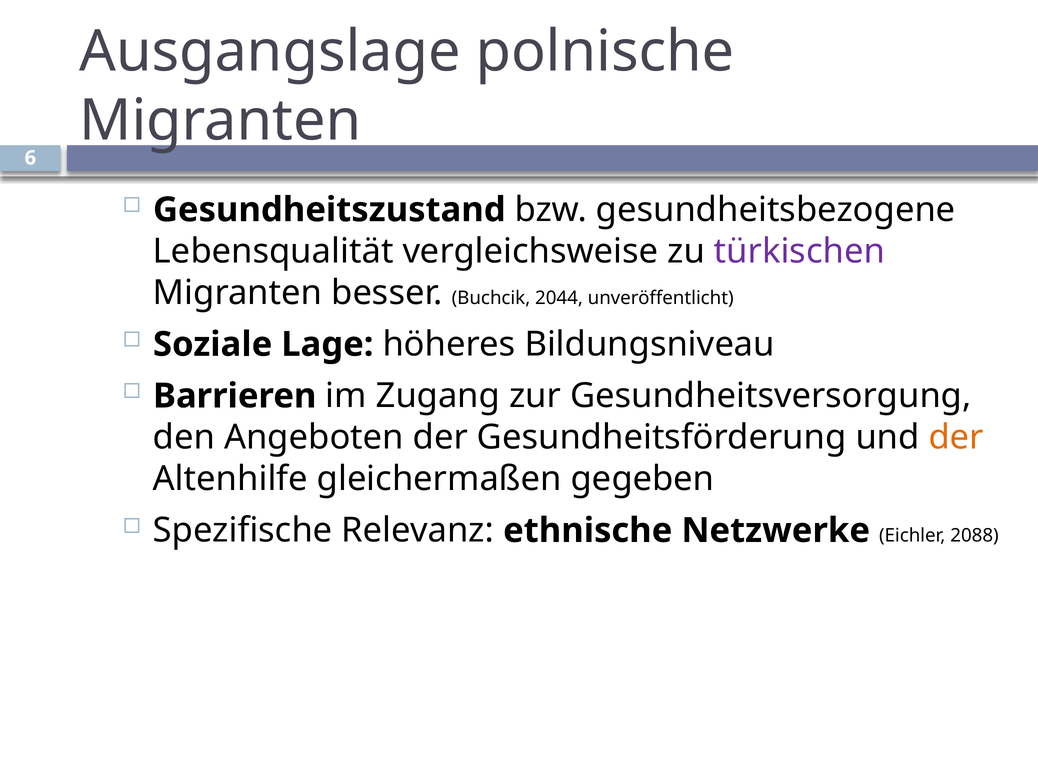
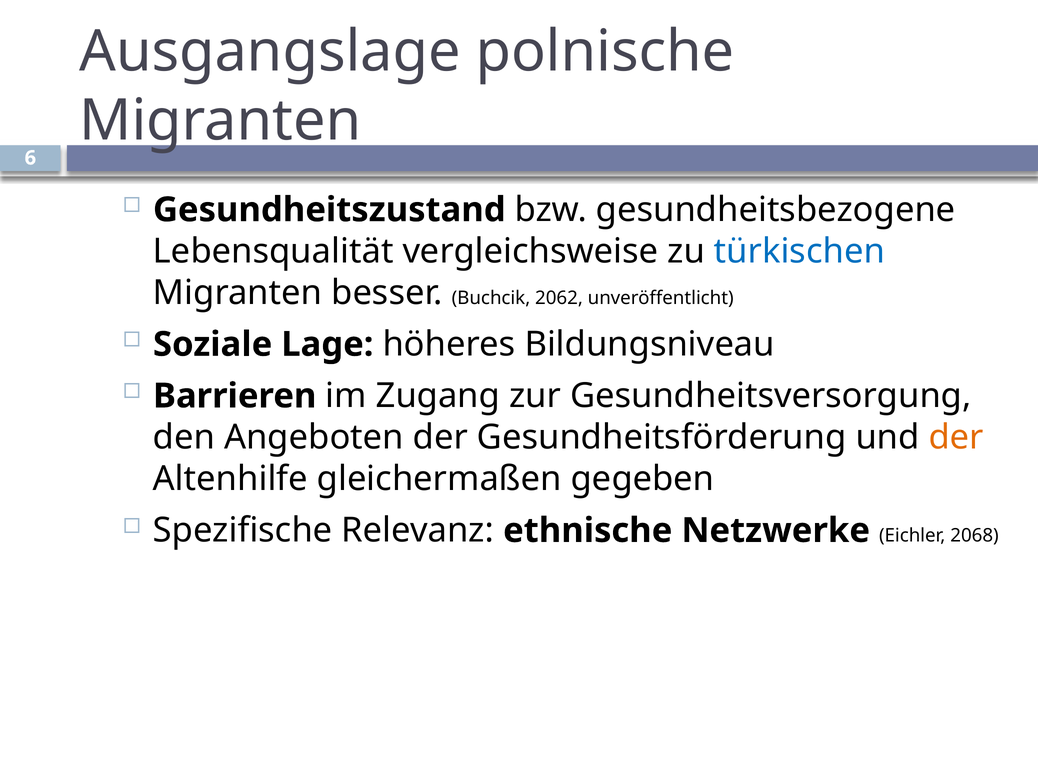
türkischen colour: purple -> blue
2044: 2044 -> 2062
2088: 2088 -> 2068
